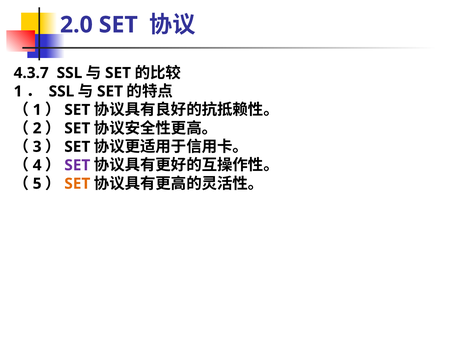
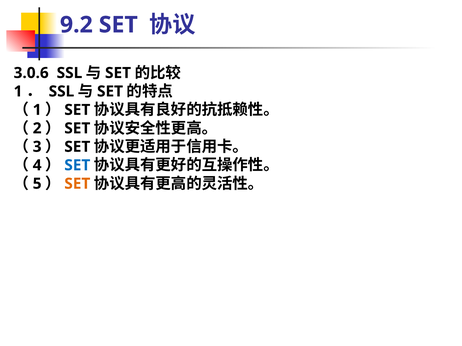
2.0: 2.0 -> 9.2
4.3.7: 4.3.7 -> 3.0.6
SET at (77, 165) colour: purple -> blue
